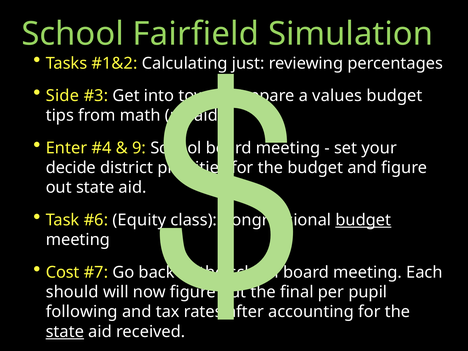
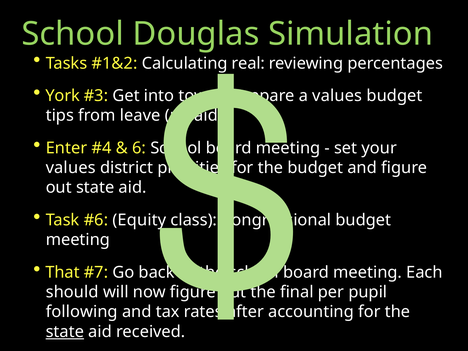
Fairfield: Fairfield -> Douglas
just: just -> real
Side: Side -> York
math: math -> leave
9: 9 -> 6
decide at (71, 168): decide -> values
budget at (363, 220) underline: present -> none
Cost: Cost -> That
